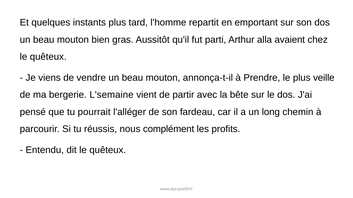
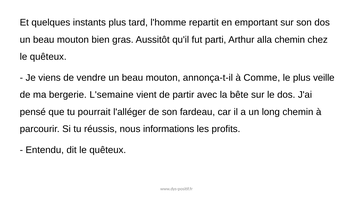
alla avaient: avaient -> chemin
Prendre: Prendre -> Comme
complément: complément -> informations
